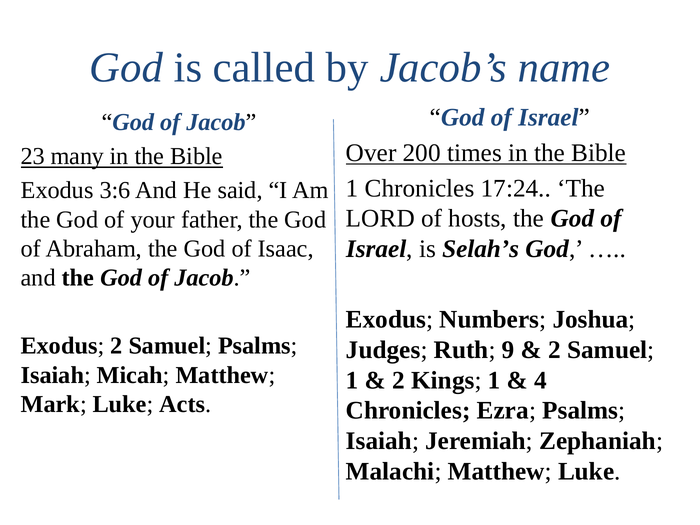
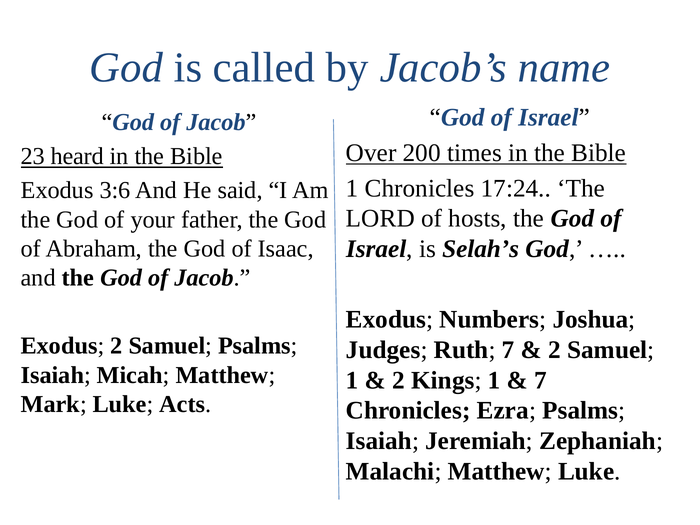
many: many -> heard
Ruth 9: 9 -> 7
4 at (541, 380): 4 -> 7
